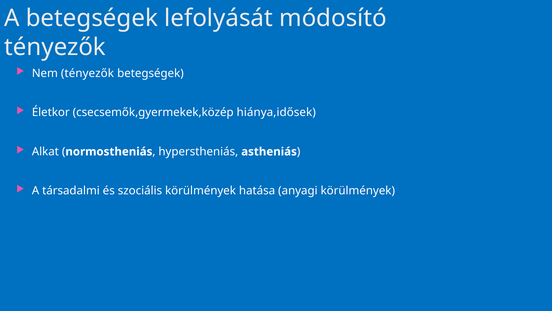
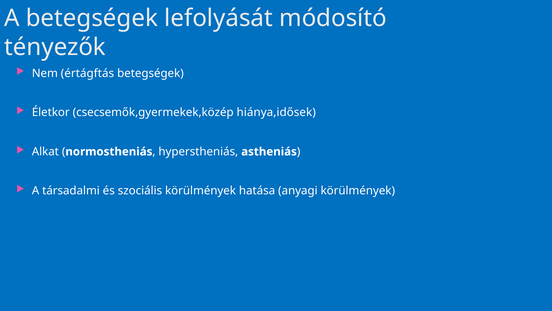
Nem tényezők: tényezők -> értágftás
